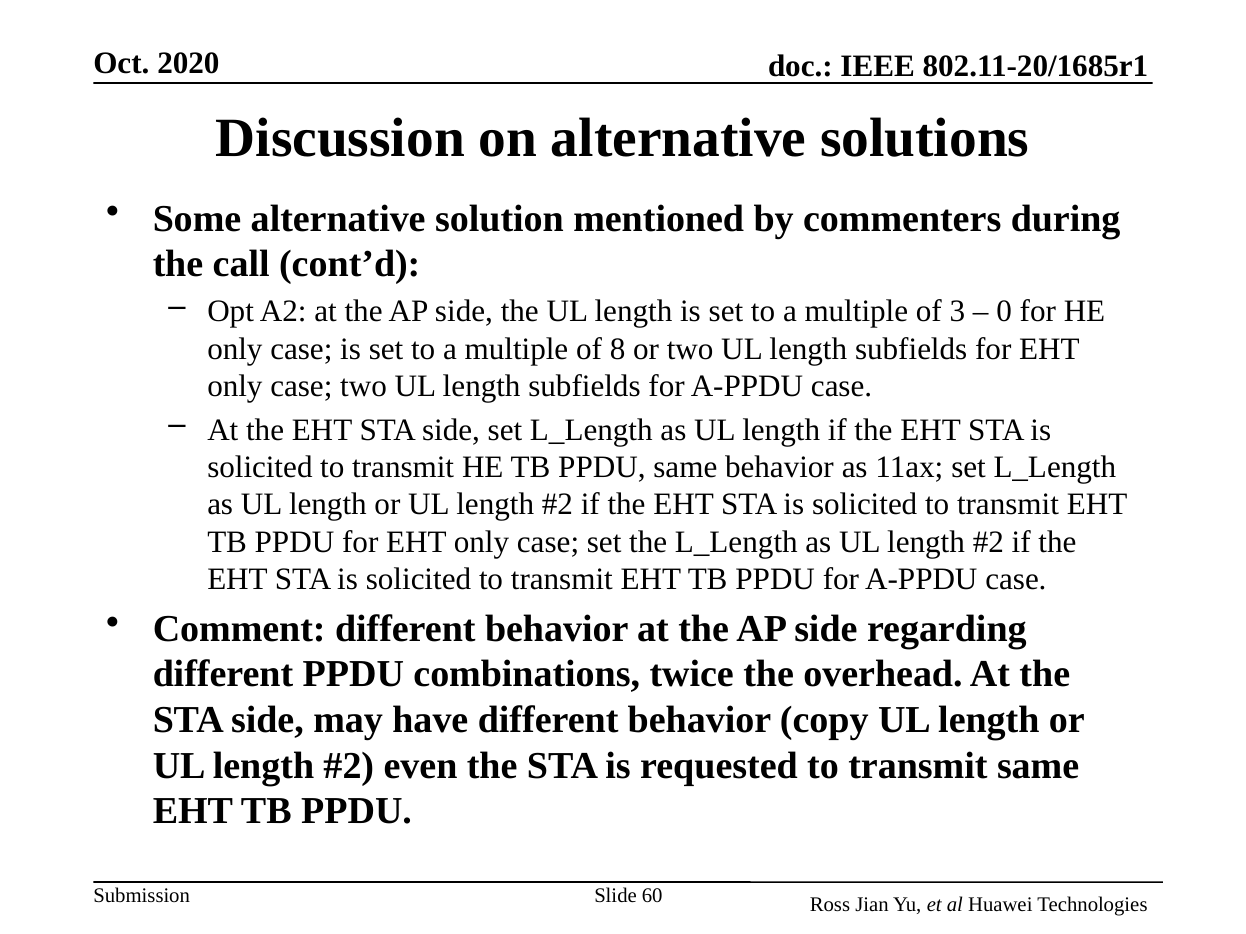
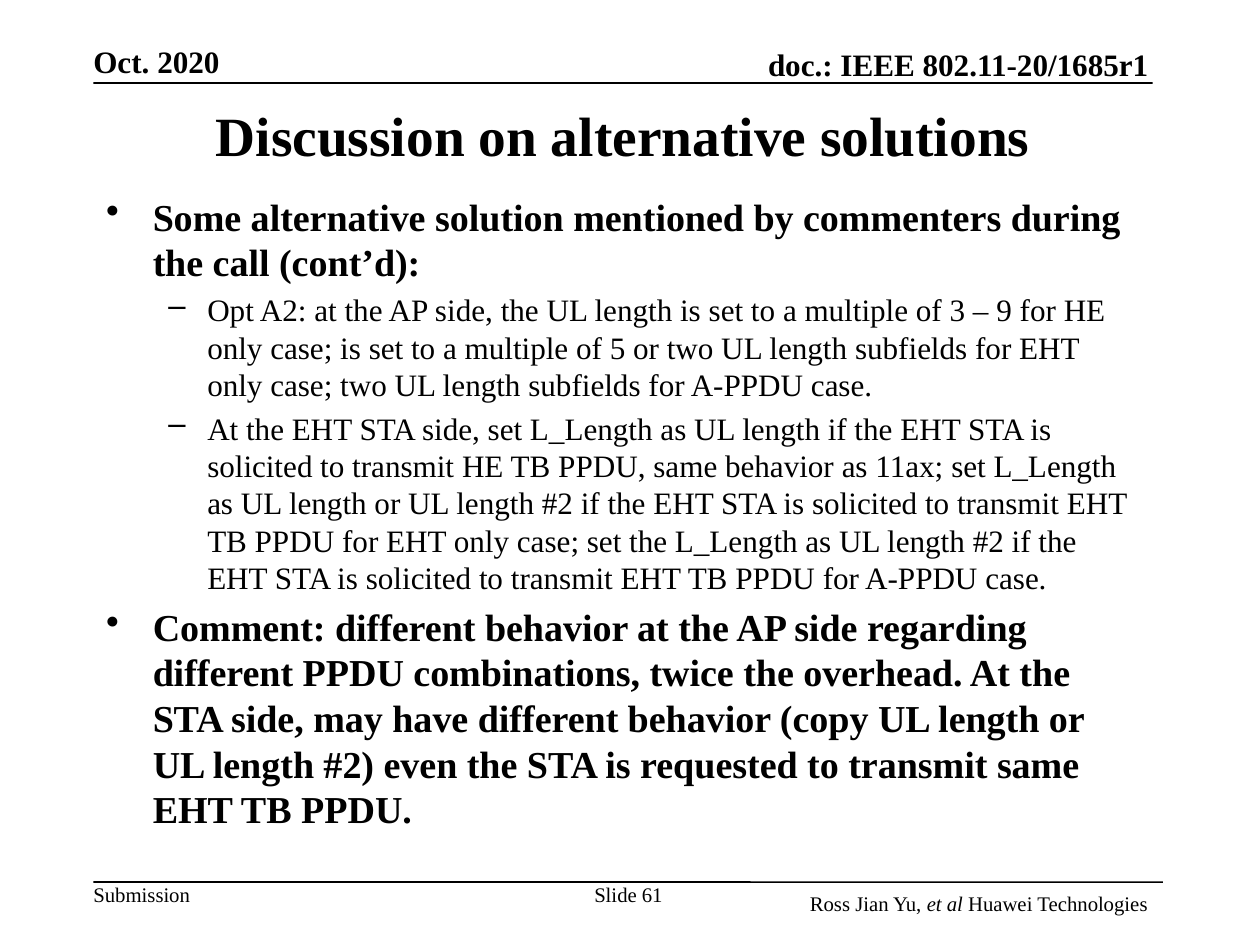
0: 0 -> 9
8: 8 -> 5
60: 60 -> 61
